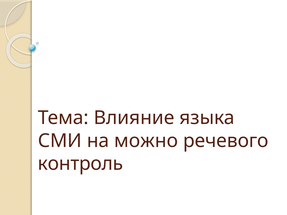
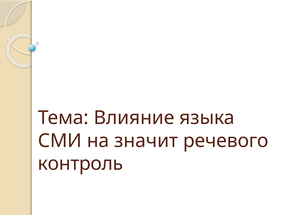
можно: можно -> значит
